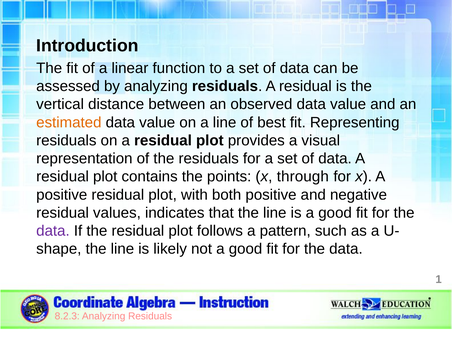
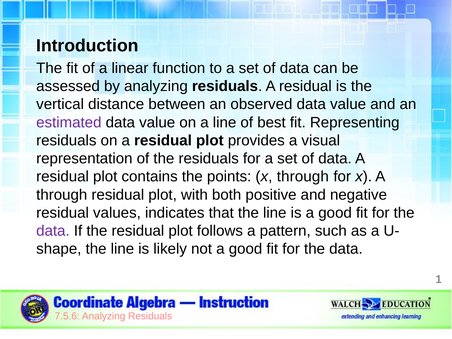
estimated colour: orange -> purple
positive at (62, 195): positive -> through
8.2.3: 8.2.3 -> 7.5.6
